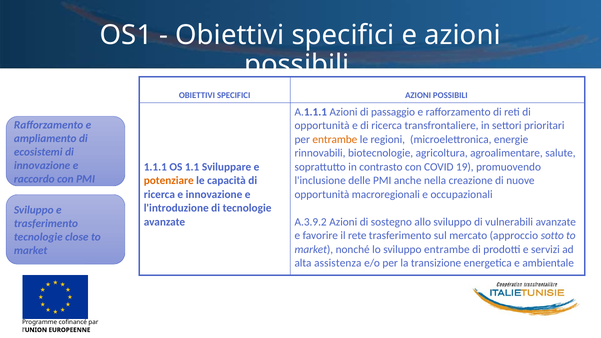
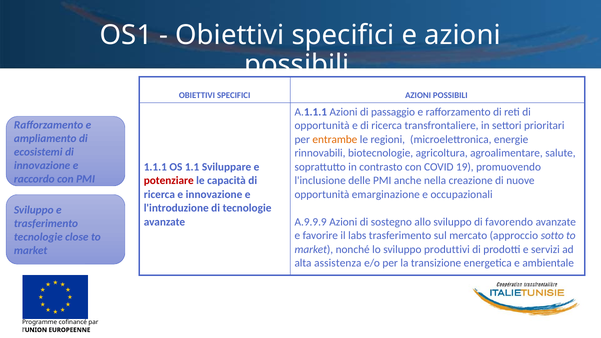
potenziare colour: orange -> red
macroregionali: macroregionali -> emarginazione
A.3.9.2: A.3.9.2 -> A.9.9.9
vulnerabili: vulnerabili -> favorendo
rete: rete -> labs
sviluppo entrambe: entrambe -> produttivi
